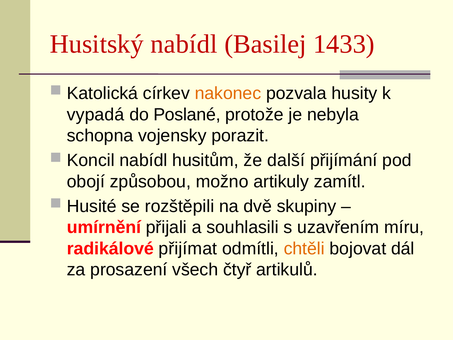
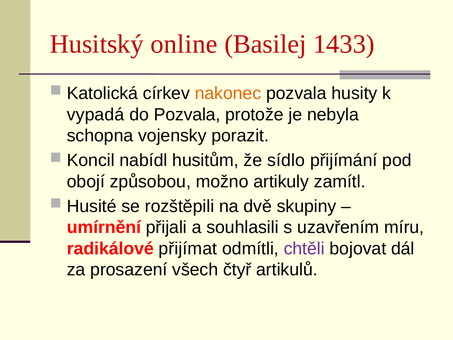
Husitský nabídl: nabídl -> online
do Poslané: Poslané -> Pozvala
další: další -> sídlo
chtěli colour: orange -> purple
